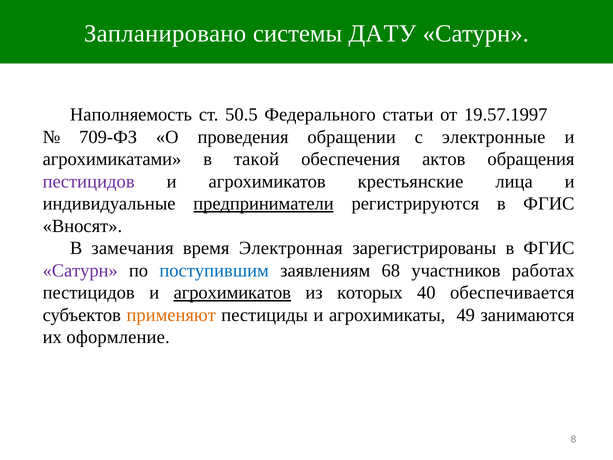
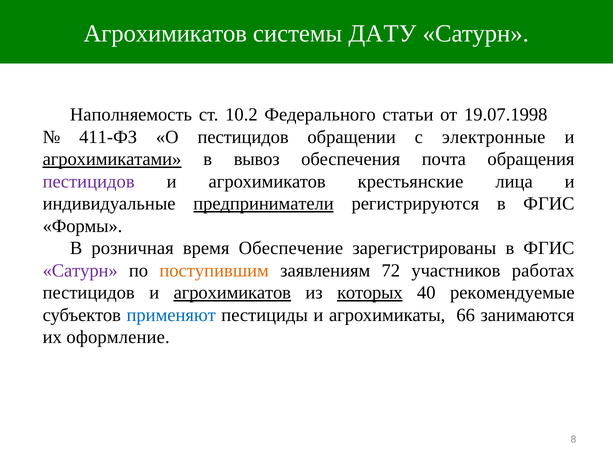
Запланировано at (165, 33): Запланировано -> Агрохимикатов
50.5: 50.5 -> 10.2
19.57.1997: 19.57.1997 -> 19.07.1998
709-ФЗ: 709-ФЗ -> 411-ФЗ
О проведения: проведения -> пестицидов
агрохимикатами underline: none -> present
такой: такой -> вывоз
актов: актов -> почта
Вносят: Вносят -> Формы
замечания: замечания -> розничная
Электронная: Электронная -> Обеспечение
поступившим colour: blue -> orange
68: 68 -> 72
которых underline: none -> present
обеспечивается: обеспечивается -> рекомендуемые
применяют colour: orange -> blue
49: 49 -> 66
